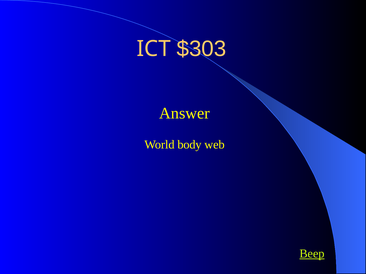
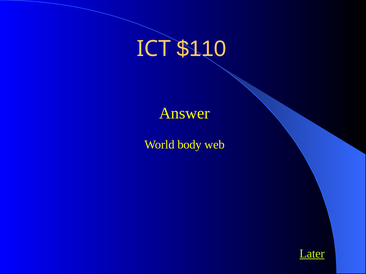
$303: $303 -> $110
Beep: Beep -> Later
